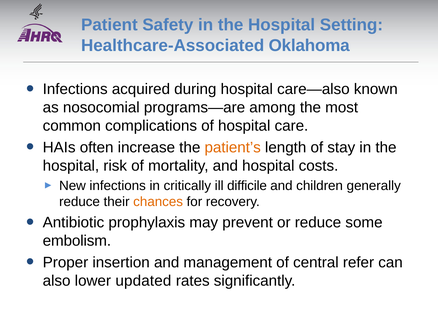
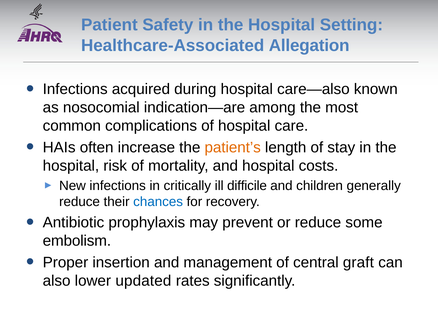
Oklahoma: Oklahoma -> Allegation
programs—are: programs—are -> indication—are
chances colour: orange -> blue
refer: refer -> graft
